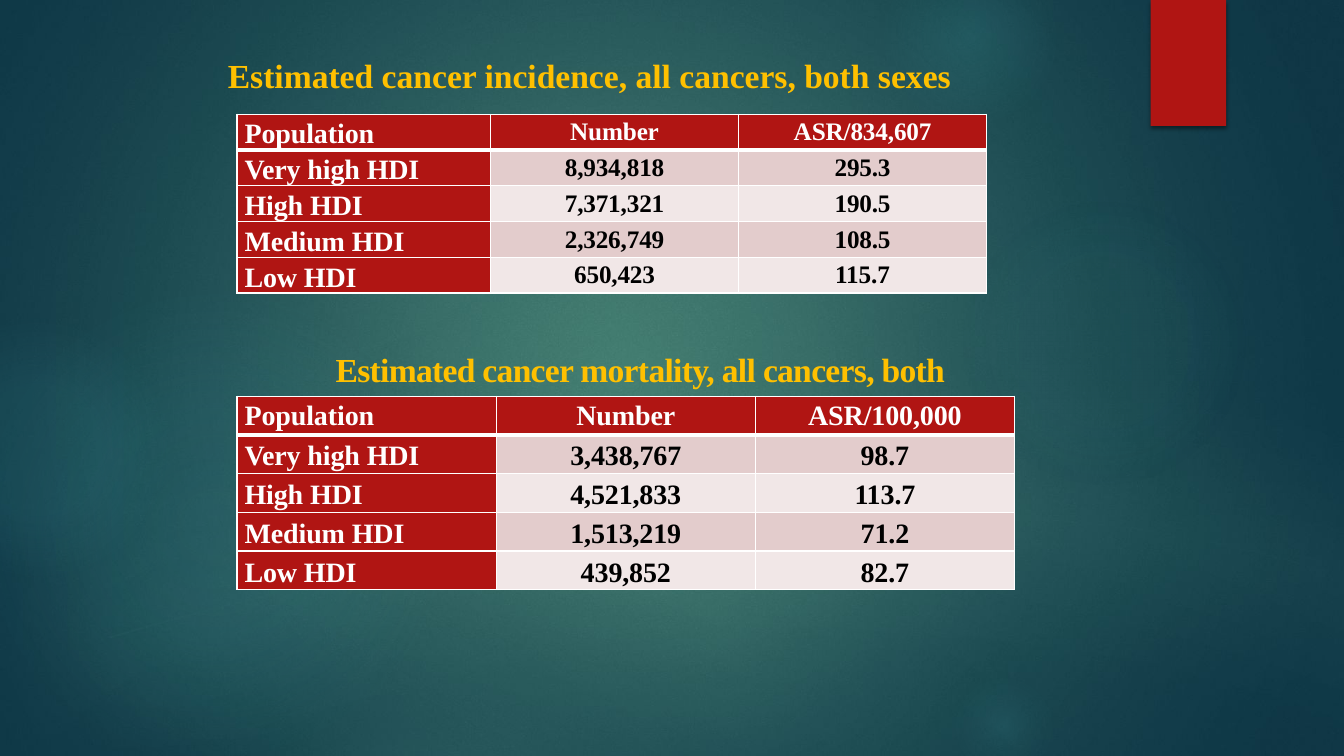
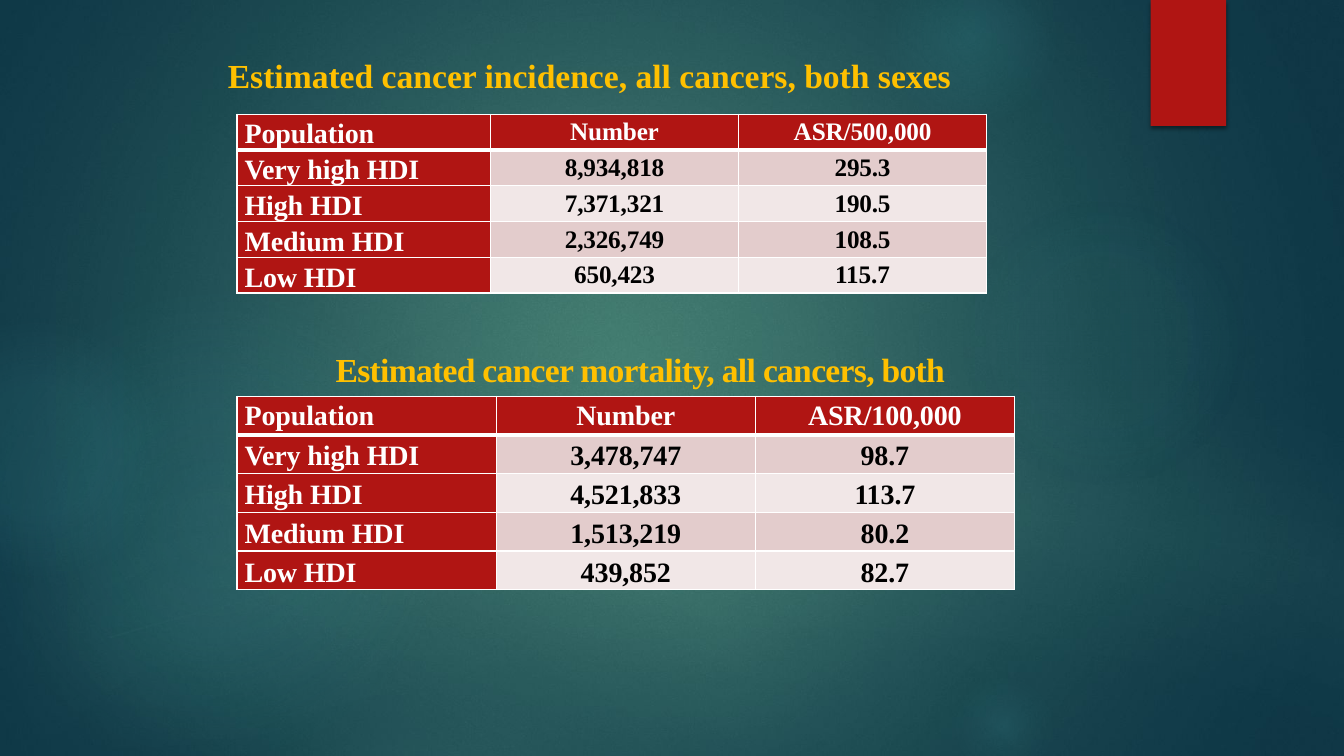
ASR/834,607: ASR/834,607 -> ASR/500,000
3,438,767: 3,438,767 -> 3,478,747
71.2: 71.2 -> 80.2
